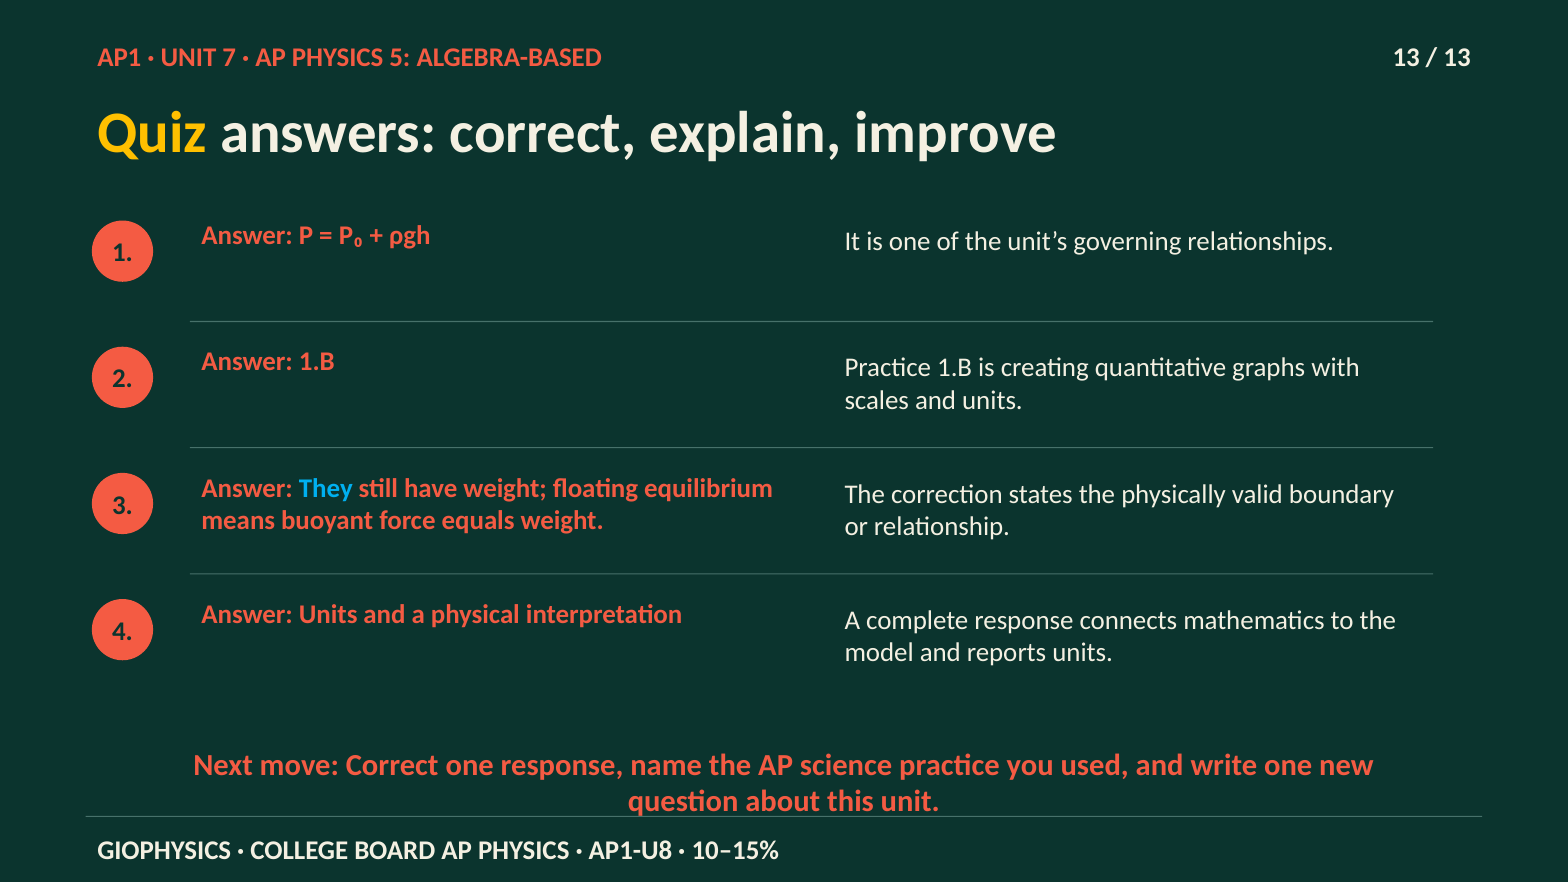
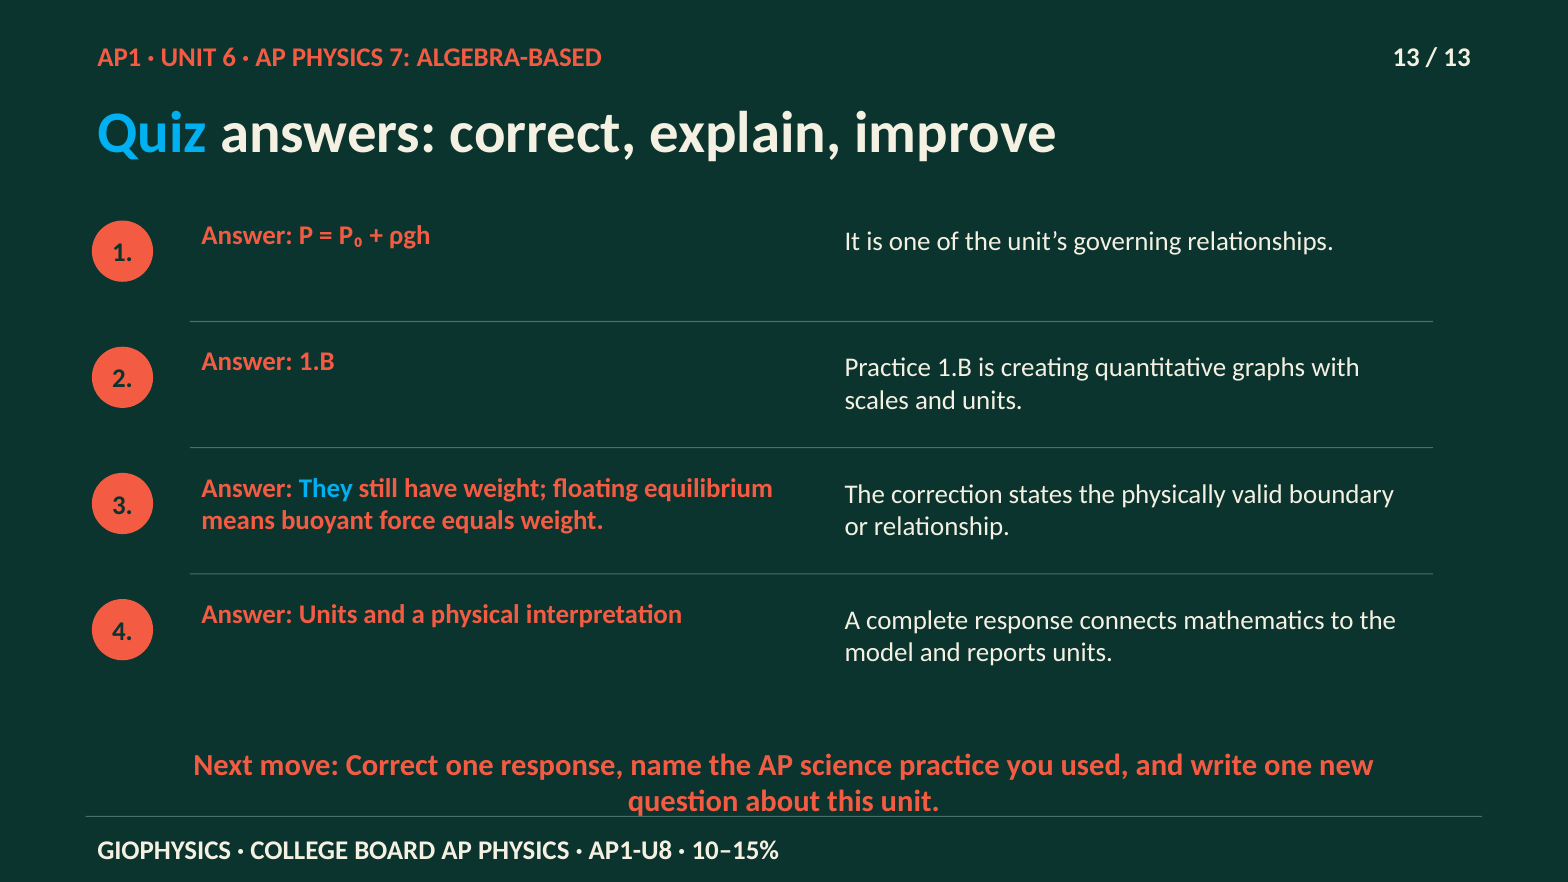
7: 7 -> 6
5: 5 -> 7
Quiz colour: yellow -> light blue
